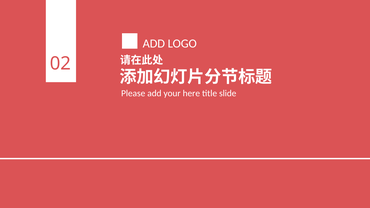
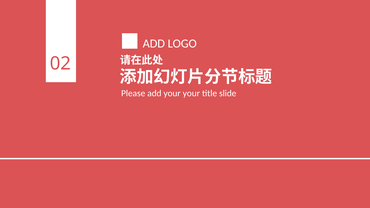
your here: here -> your
